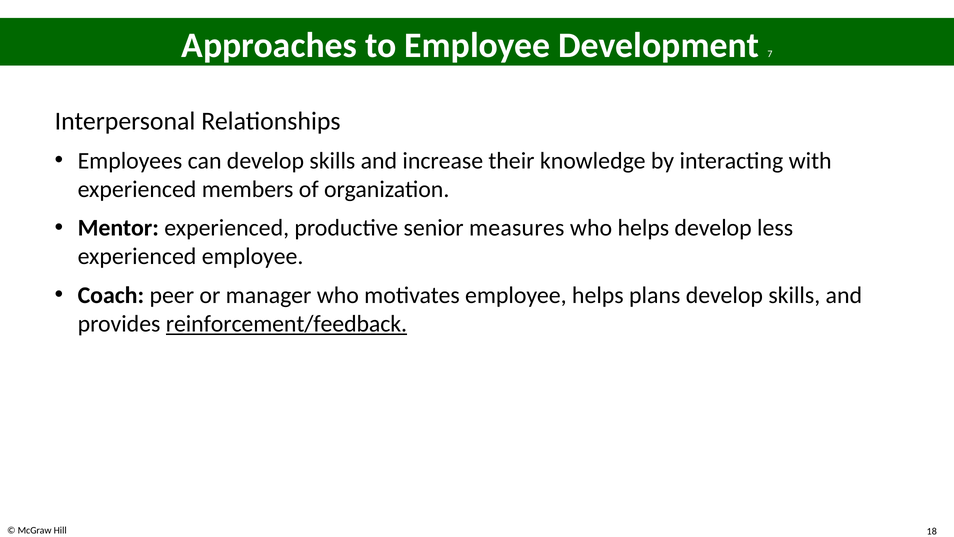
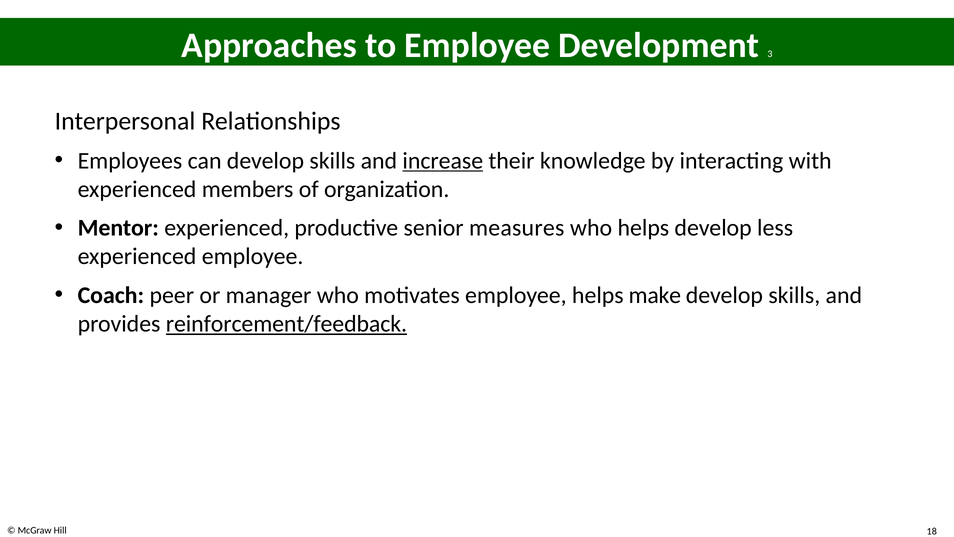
7: 7 -> 3
increase underline: none -> present
plans: plans -> make
